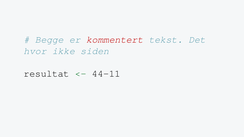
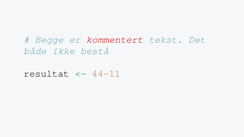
hvor: hvor -> både
siden: siden -> bestå
44-11 colour: black -> orange
